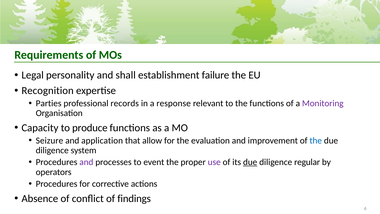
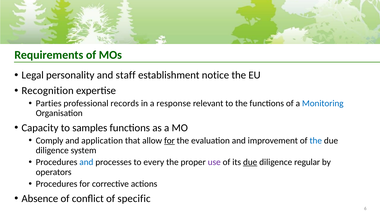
shall: shall -> staff
failure: failure -> notice
Monitoring colour: purple -> blue
produce: produce -> samples
Seizure: Seizure -> Comply
for at (169, 140) underline: none -> present
and at (86, 162) colour: purple -> blue
event: event -> every
findings: findings -> specific
